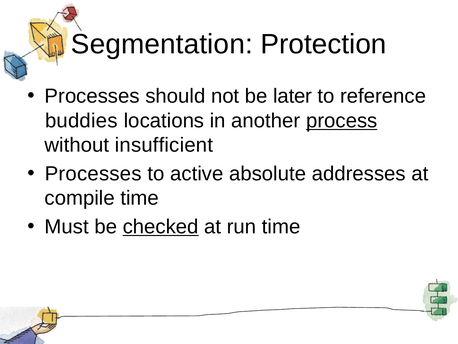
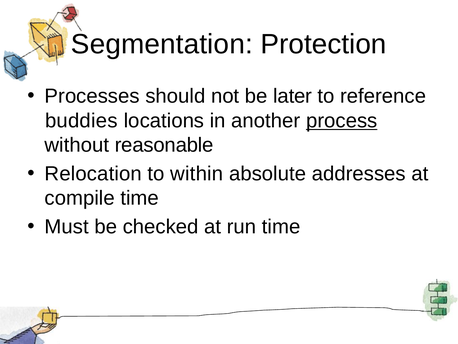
insufficient: insufficient -> reasonable
Processes at (93, 173): Processes -> Relocation
active: active -> within
checked underline: present -> none
